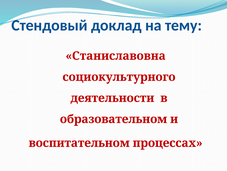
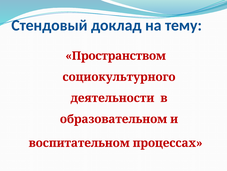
Станиславовна: Станиславовна -> Пространством
